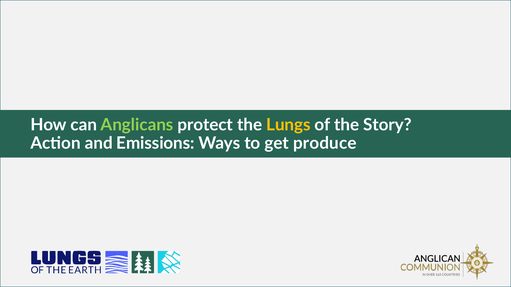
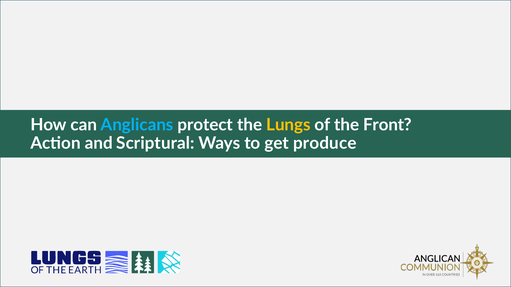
Anglicans colour: light green -> light blue
Story: Story -> Front
Emissions: Emissions -> Scriptural
